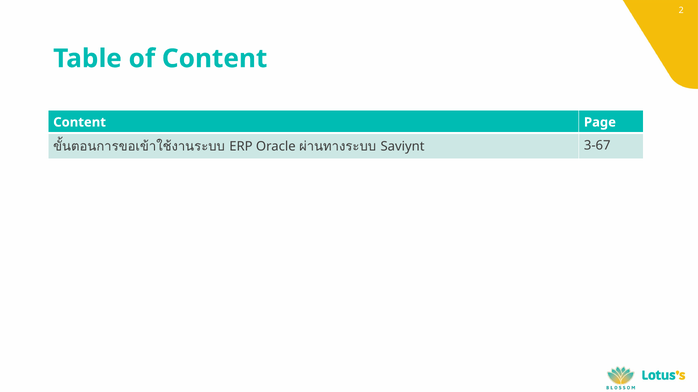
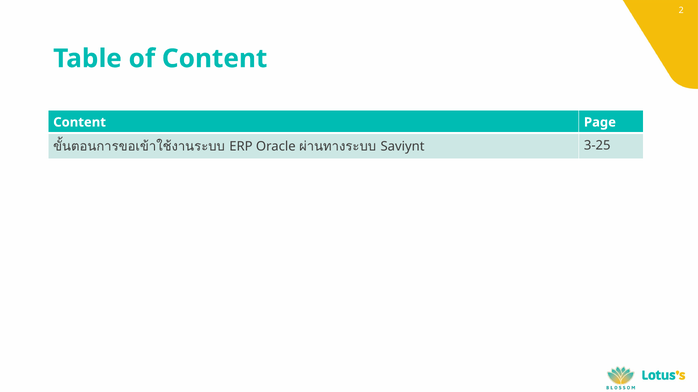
3-67: 3-67 -> 3-25
